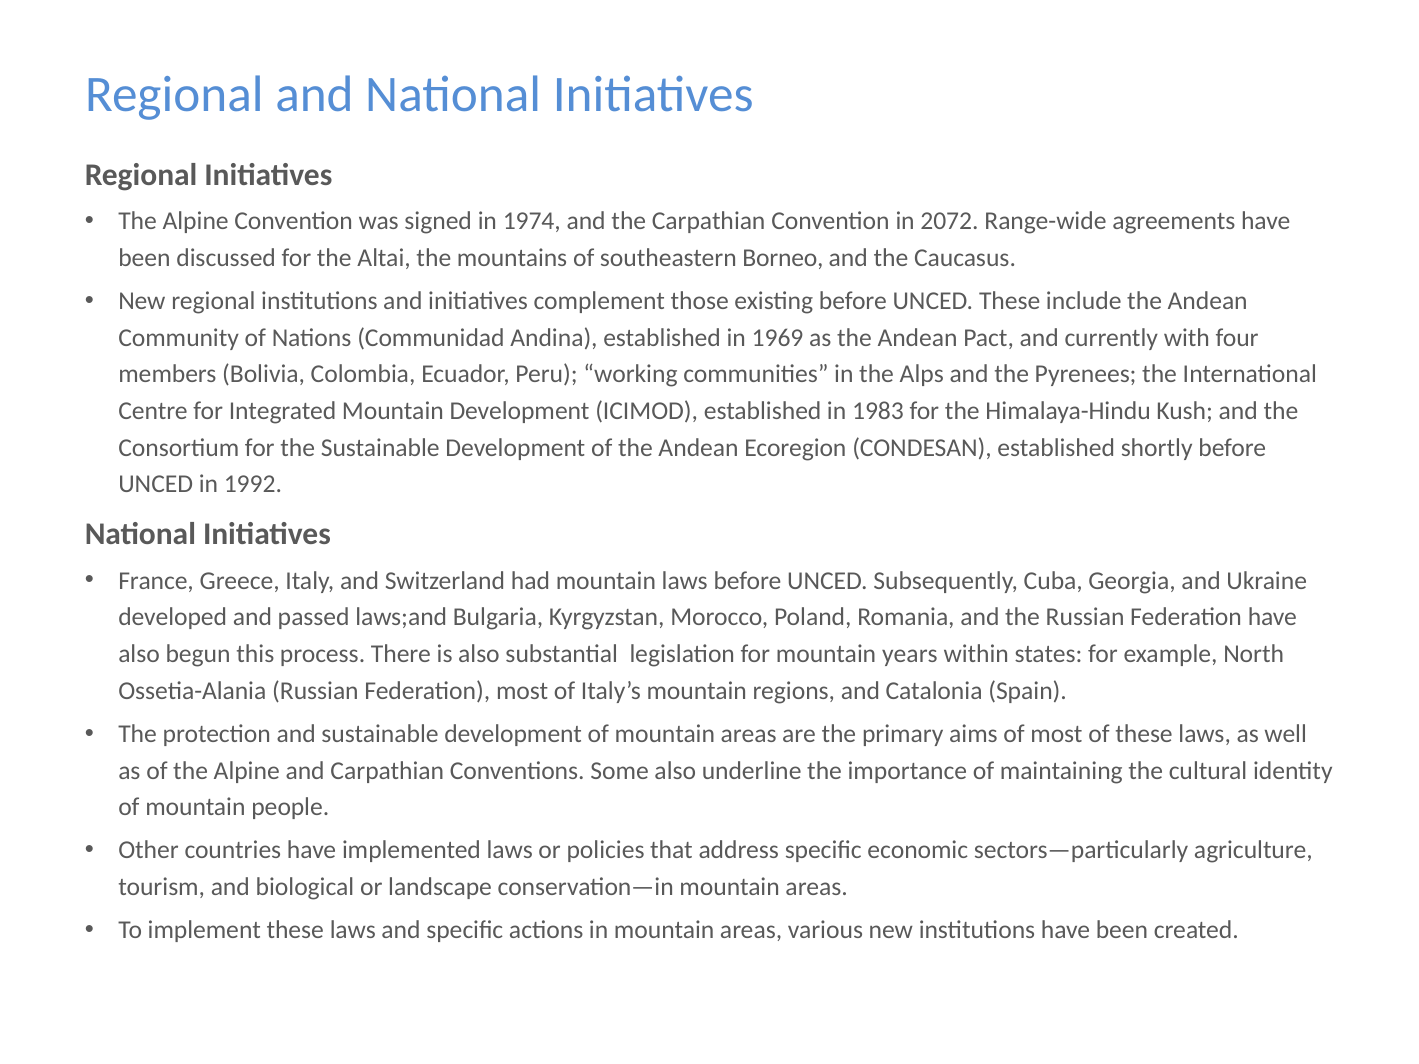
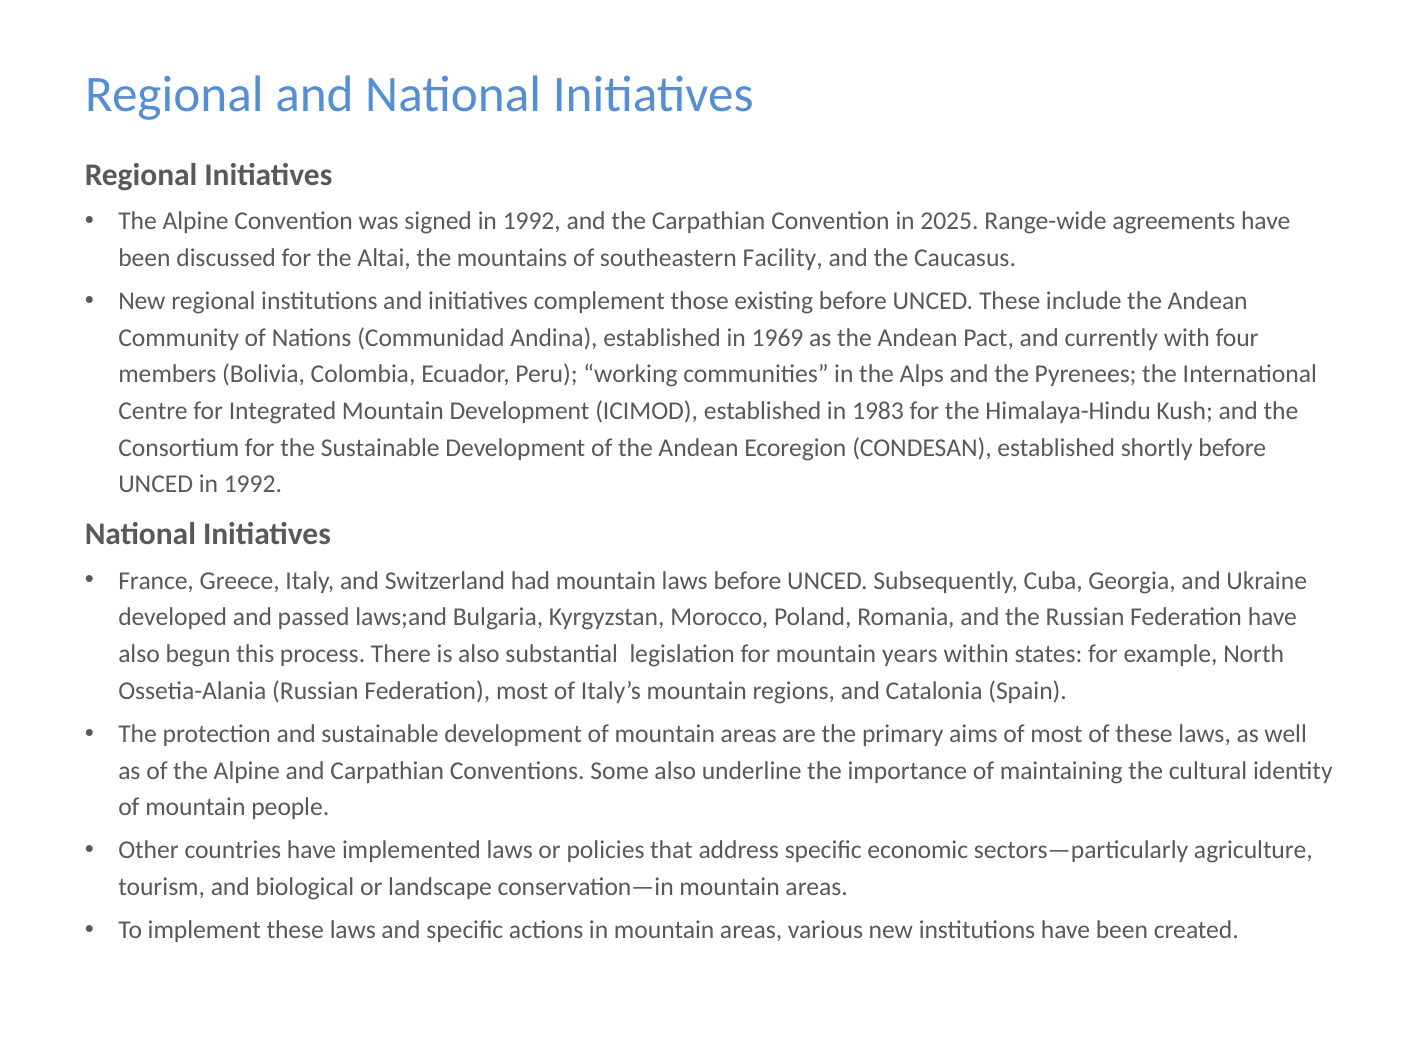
signed in 1974: 1974 -> 1992
2072: 2072 -> 2025
Borneo: Borneo -> Facility
